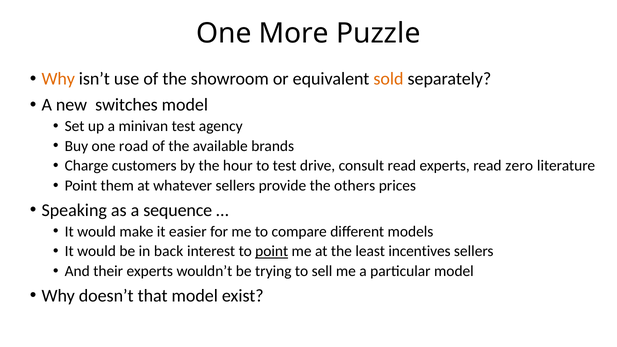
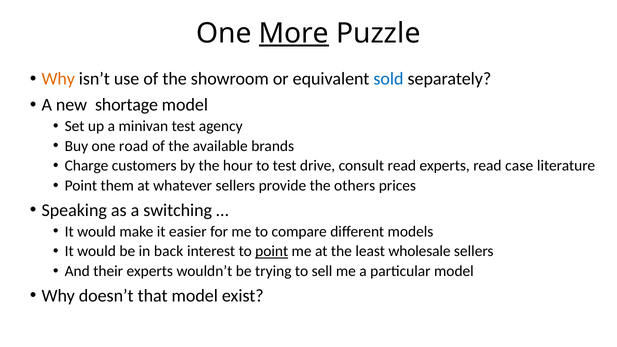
More underline: none -> present
sold colour: orange -> blue
switches: switches -> shortage
zero: zero -> case
sequence: sequence -> switching
incentives: incentives -> wholesale
